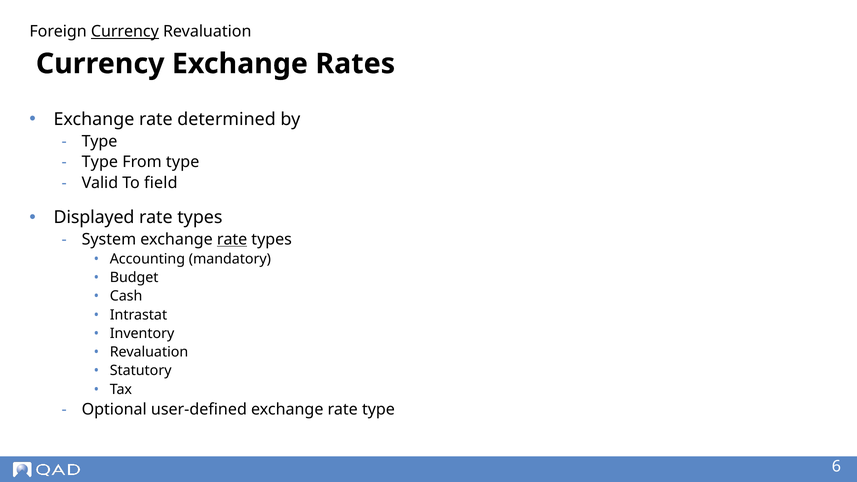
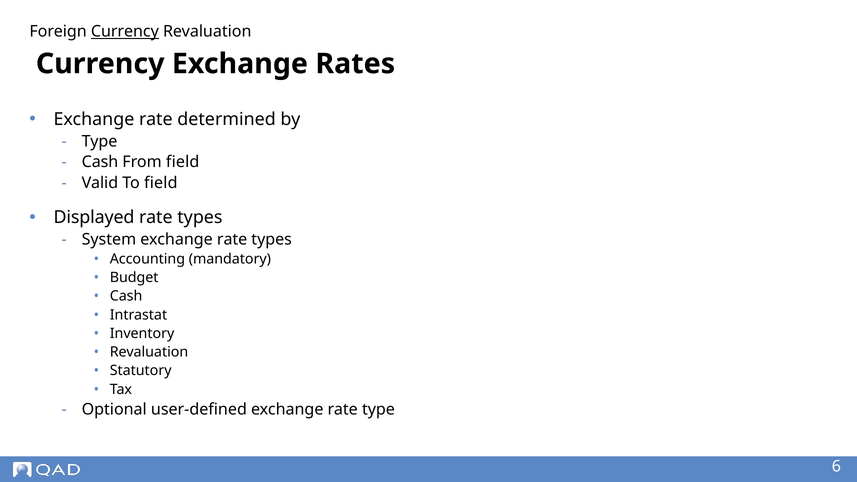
Type at (100, 162): Type -> Cash
From type: type -> field
rate at (232, 239) underline: present -> none
